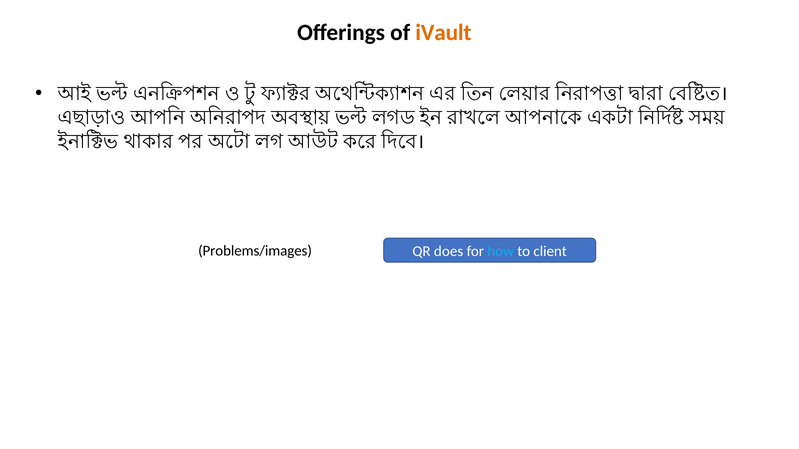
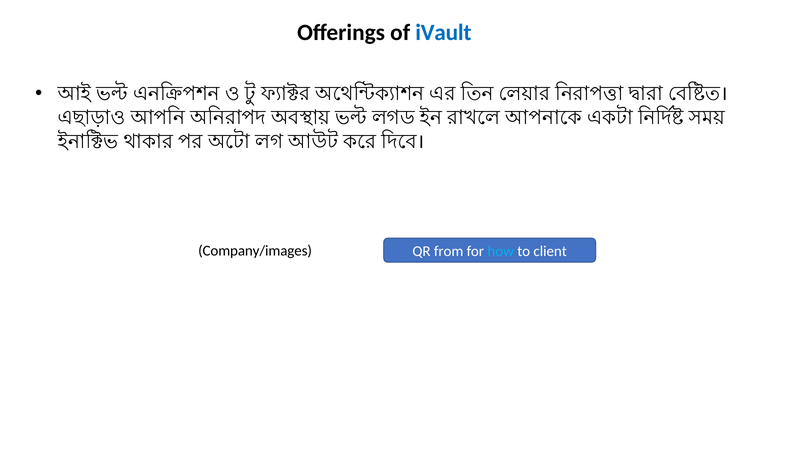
iVault colour: orange -> blue
Problems/images: Problems/images -> Company/images
does: does -> from
